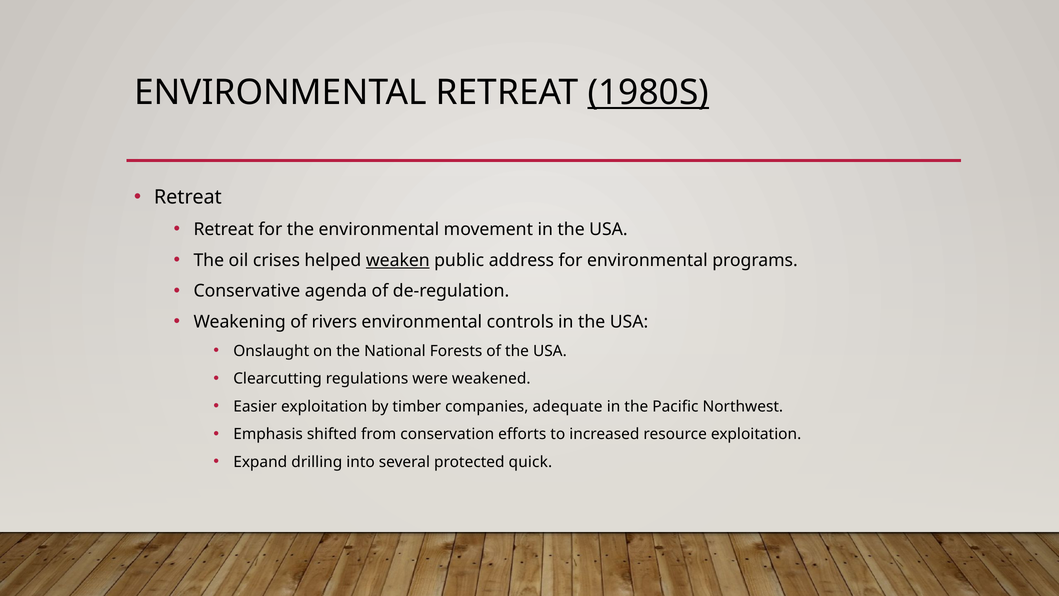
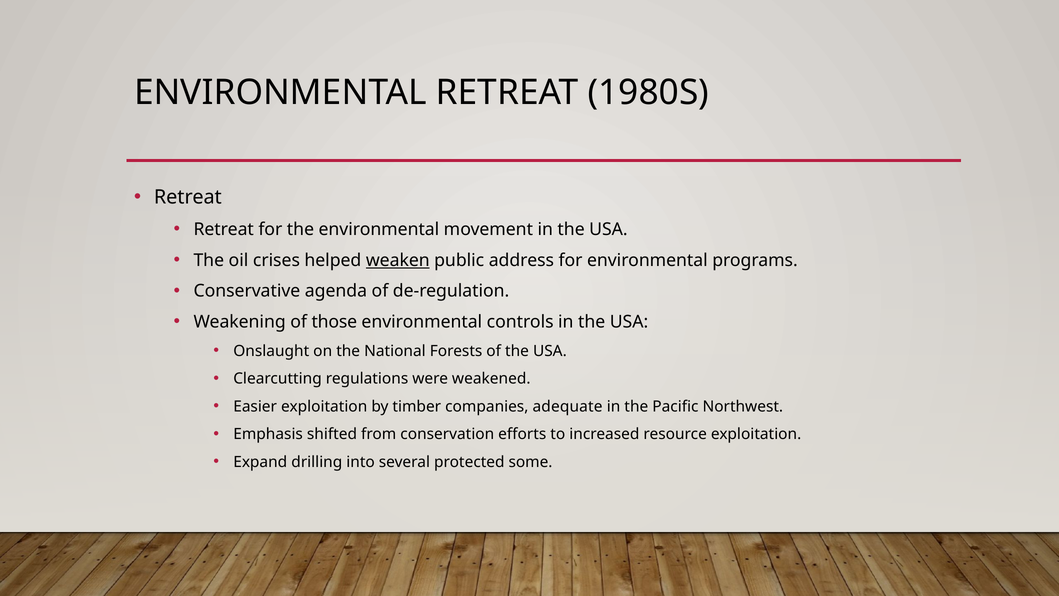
1980S underline: present -> none
rivers: rivers -> those
quick: quick -> some
